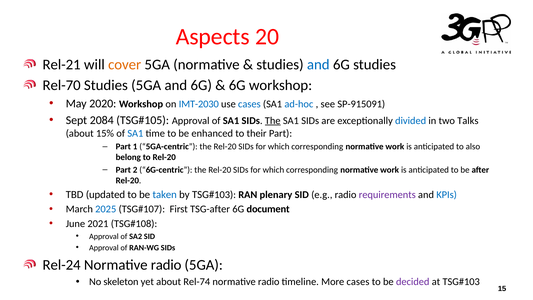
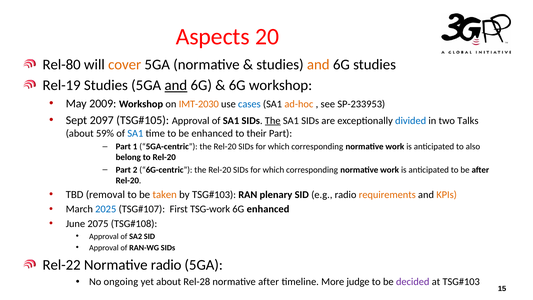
Rel-21: Rel-21 -> Rel-80
and at (318, 65) colour: blue -> orange
Rel-70: Rel-70 -> Rel-19
and at (176, 85) underline: none -> present
2020: 2020 -> 2009
IMT-2030 colour: blue -> orange
ad-hoc colour: blue -> orange
SP-915091: SP-915091 -> SP-233953
2084: 2084 -> 2097
15%: 15% -> 59%
updated: updated -> removal
taken colour: blue -> orange
requirements colour: purple -> orange
KPIs colour: blue -> orange
TSG-after: TSG-after -> TSG-work
6G document: document -> enhanced
2021: 2021 -> 2075
Rel-24: Rel-24 -> Rel-22
skeleton: skeleton -> ongoing
Rel-74: Rel-74 -> Rel-28
radio at (269, 282): radio -> after
More cases: cases -> judge
